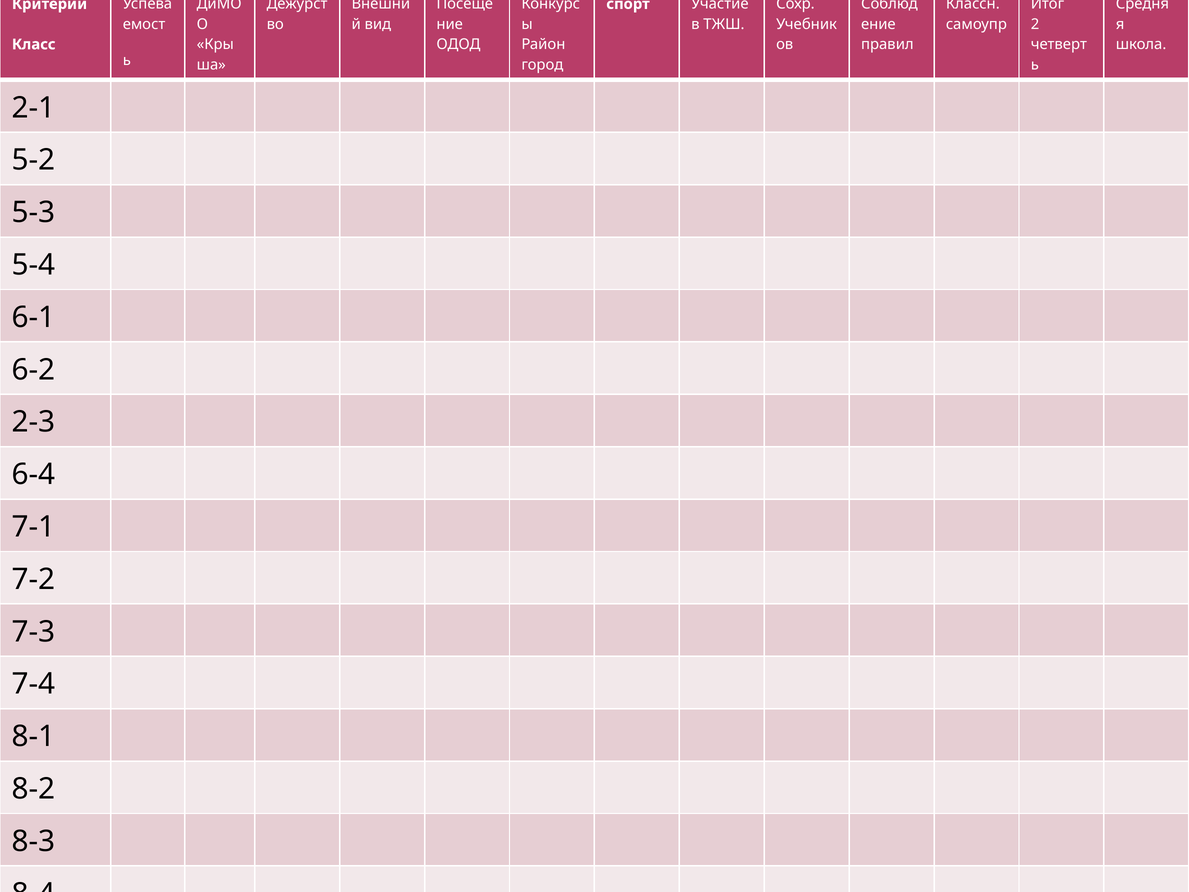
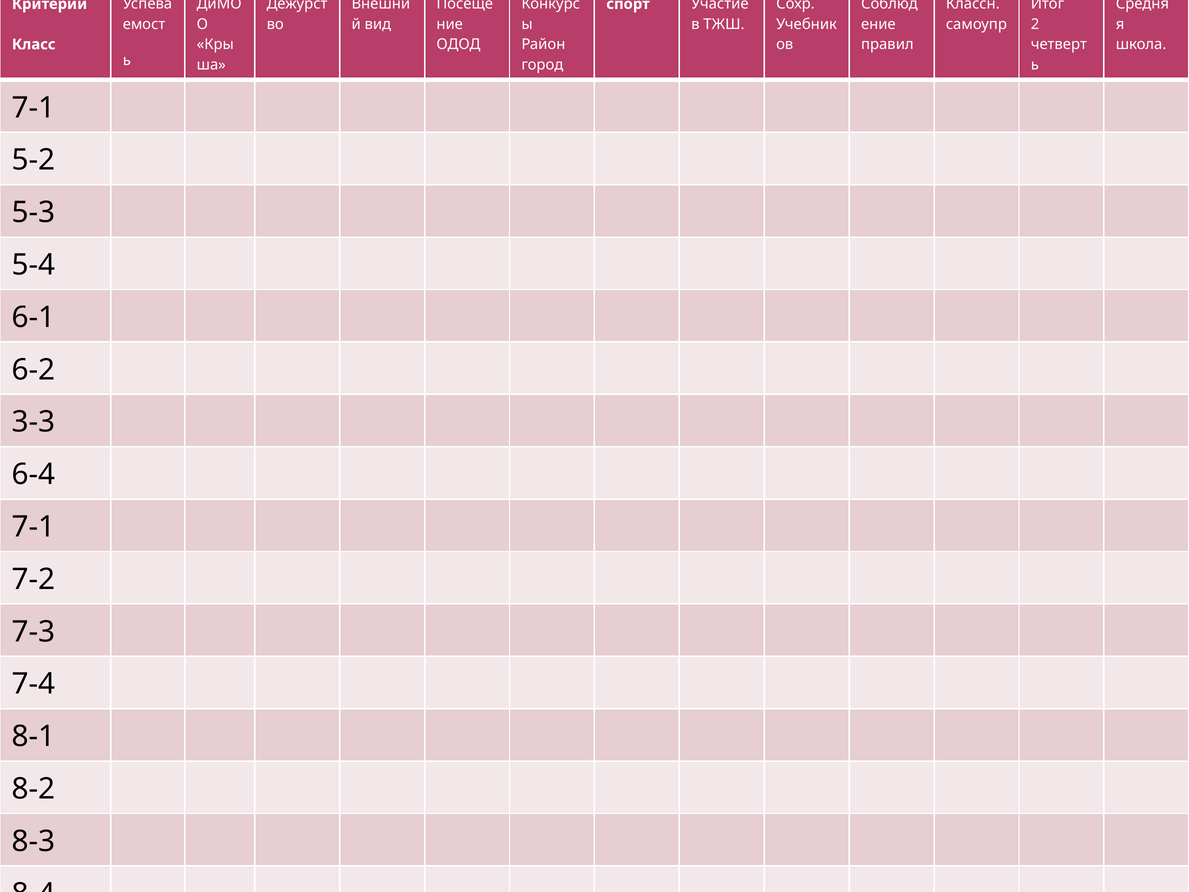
2-1 at (34, 108): 2-1 -> 7-1
2-3: 2-3 -> 3-3
